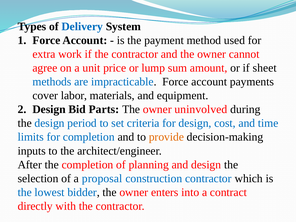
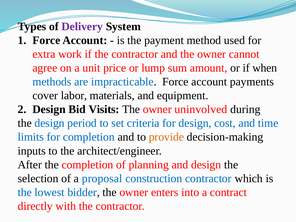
Delivery colour: blue -> purple
sheet: sheet -> when
Parts: Parts -> Visits
